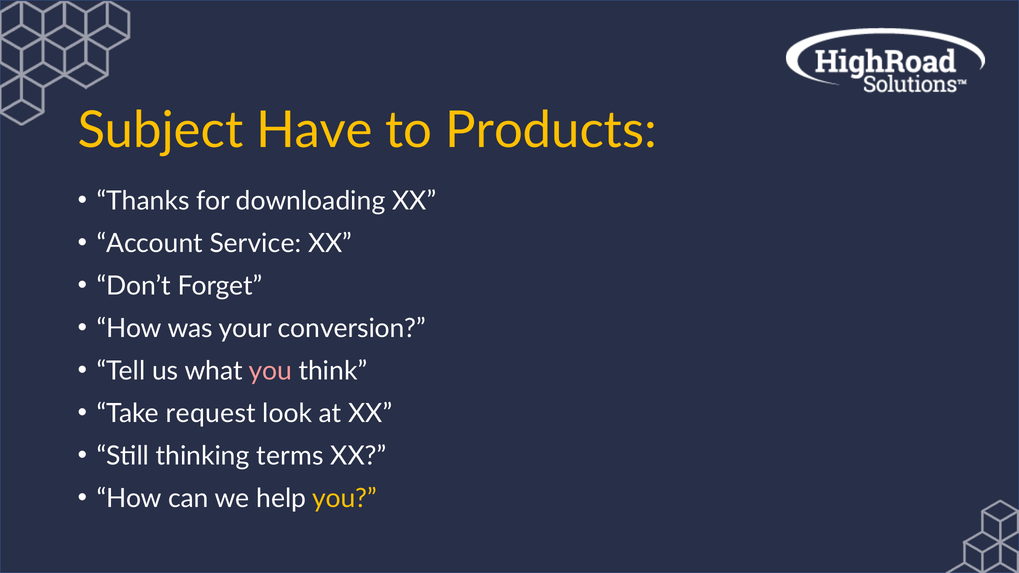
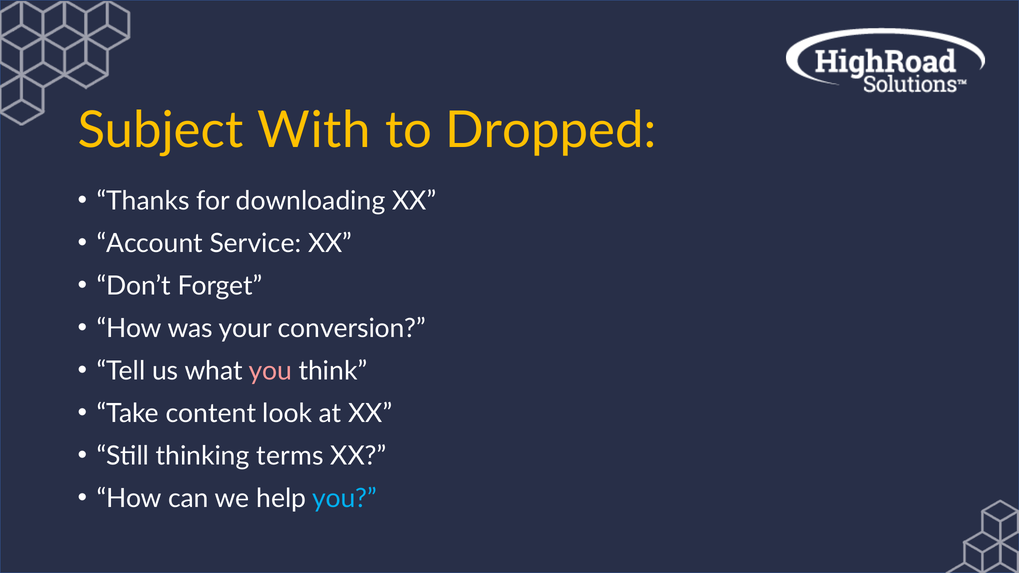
Have: Have -> With
Products: Products -> Dropped
request: request -> content
you at (345, 498) colour: yellow -> light blue
